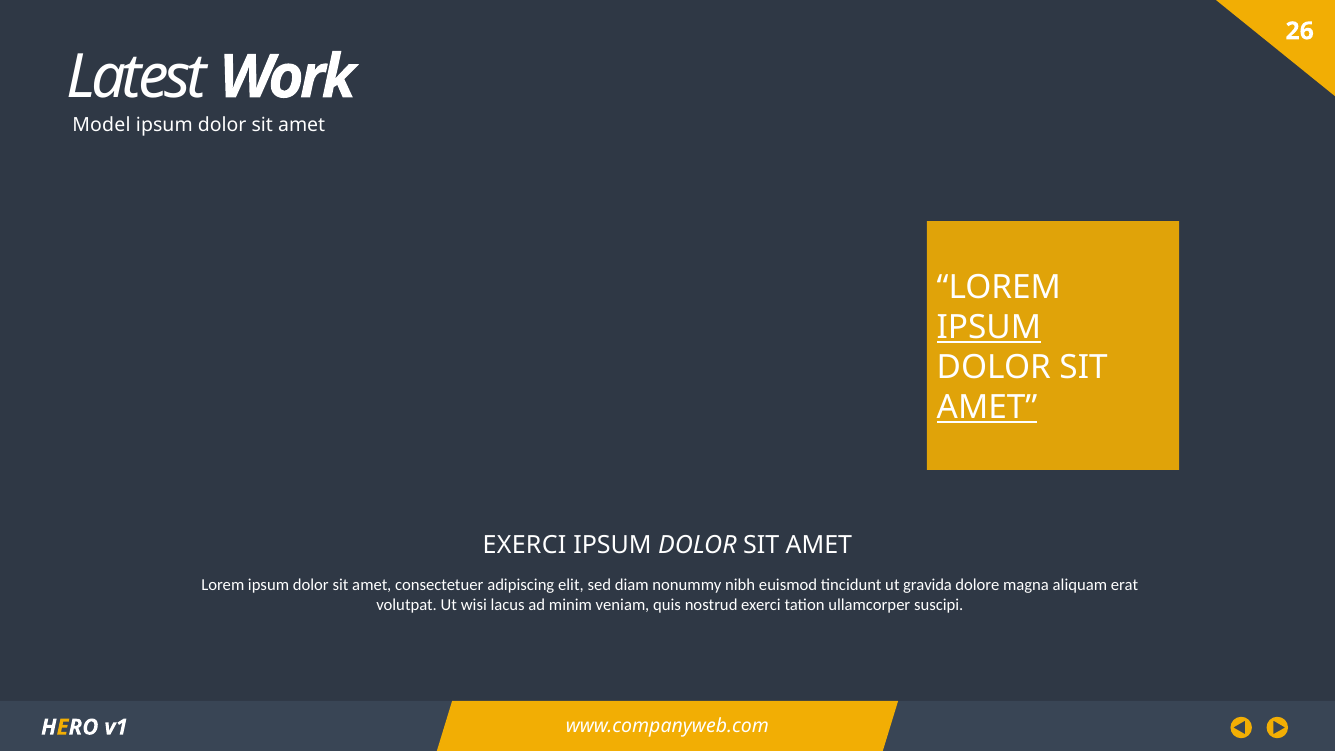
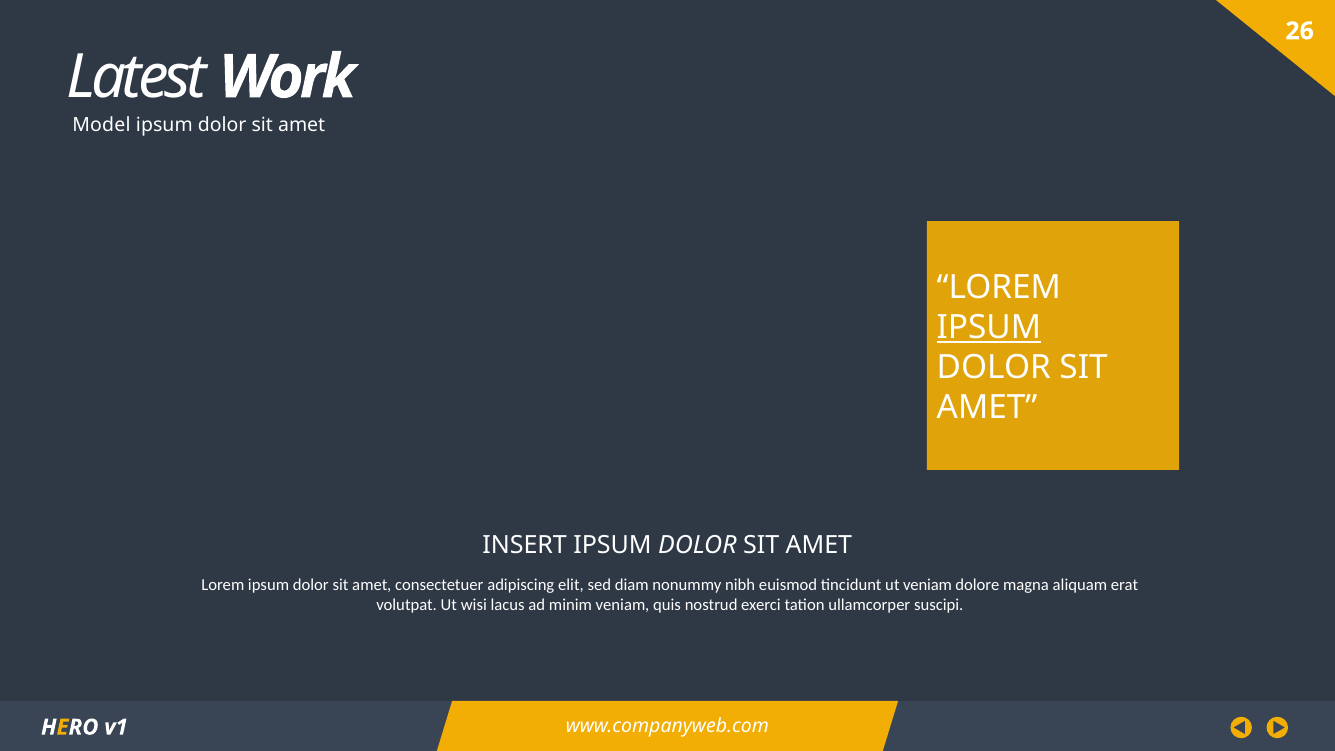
AMET at (987, 408) underline: present -> none
EXERCI at (525, 545): EXERCI -> INSERT
ut gravida: gravida -> veniam
